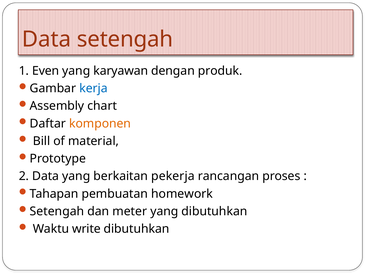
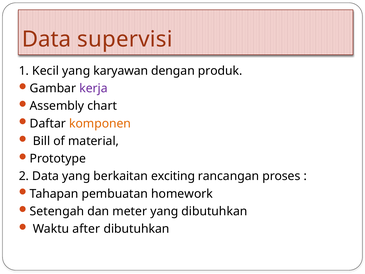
Data setengah: setengah -> supervisi
Even: Even -> Kecil
kerja colour: blue -> purple
pekerja: pekerja -> exciting
write: write -> after
